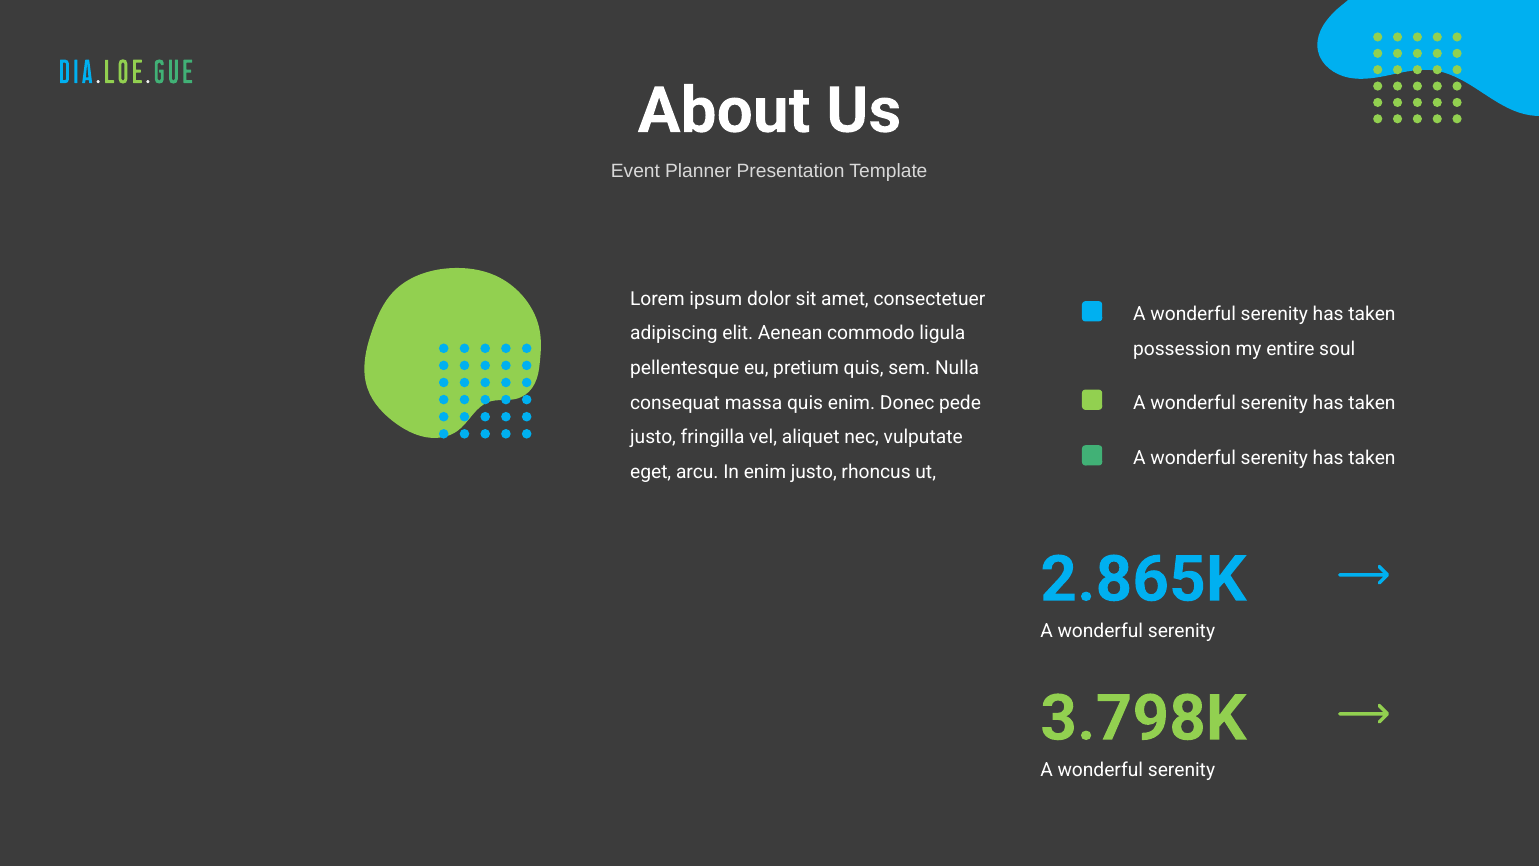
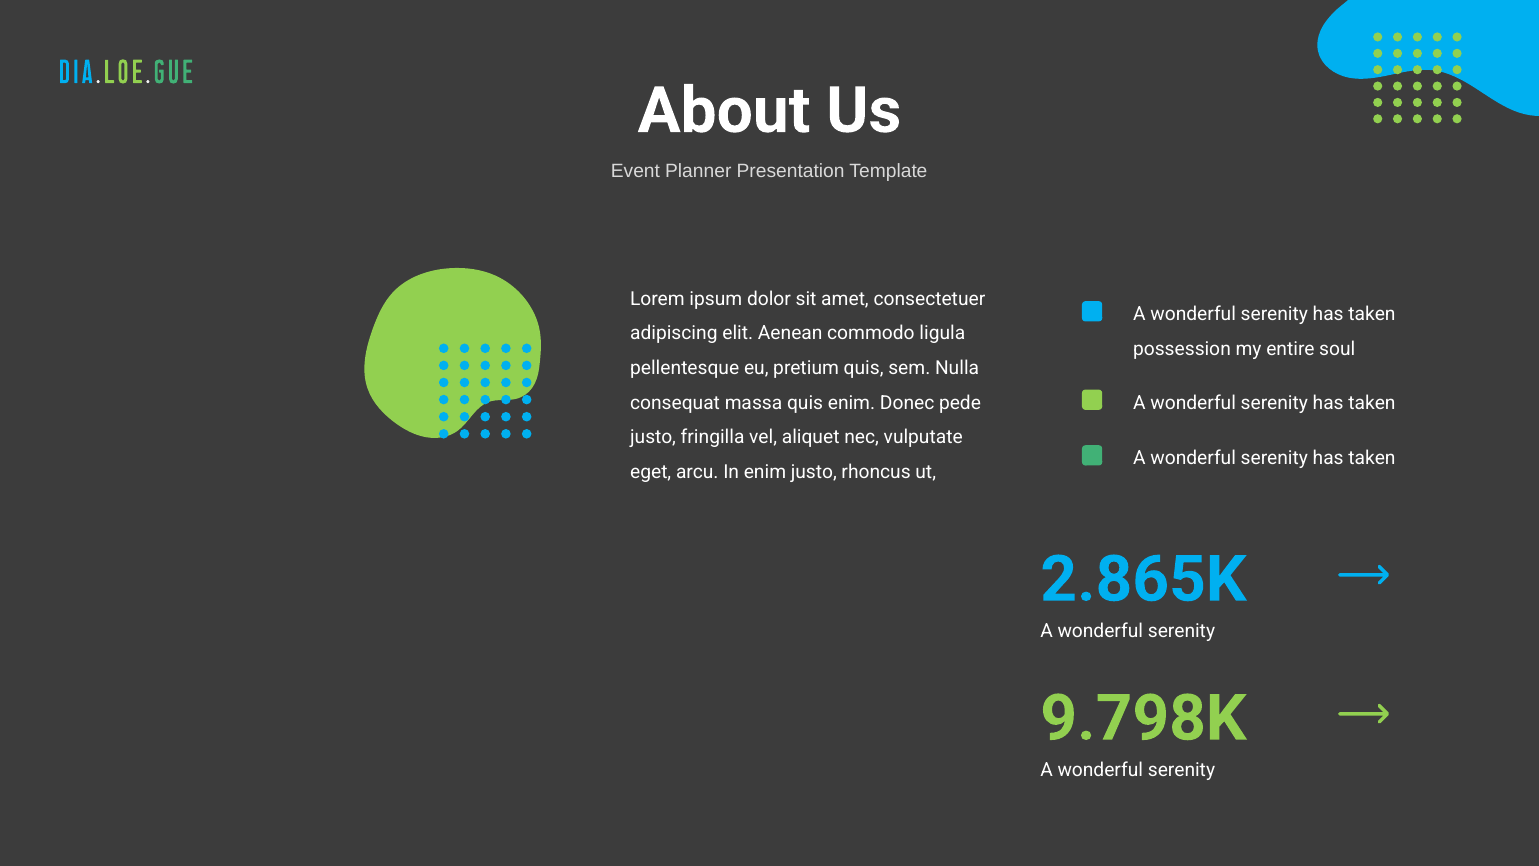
3.798K: 3.798K -> 9.798K
